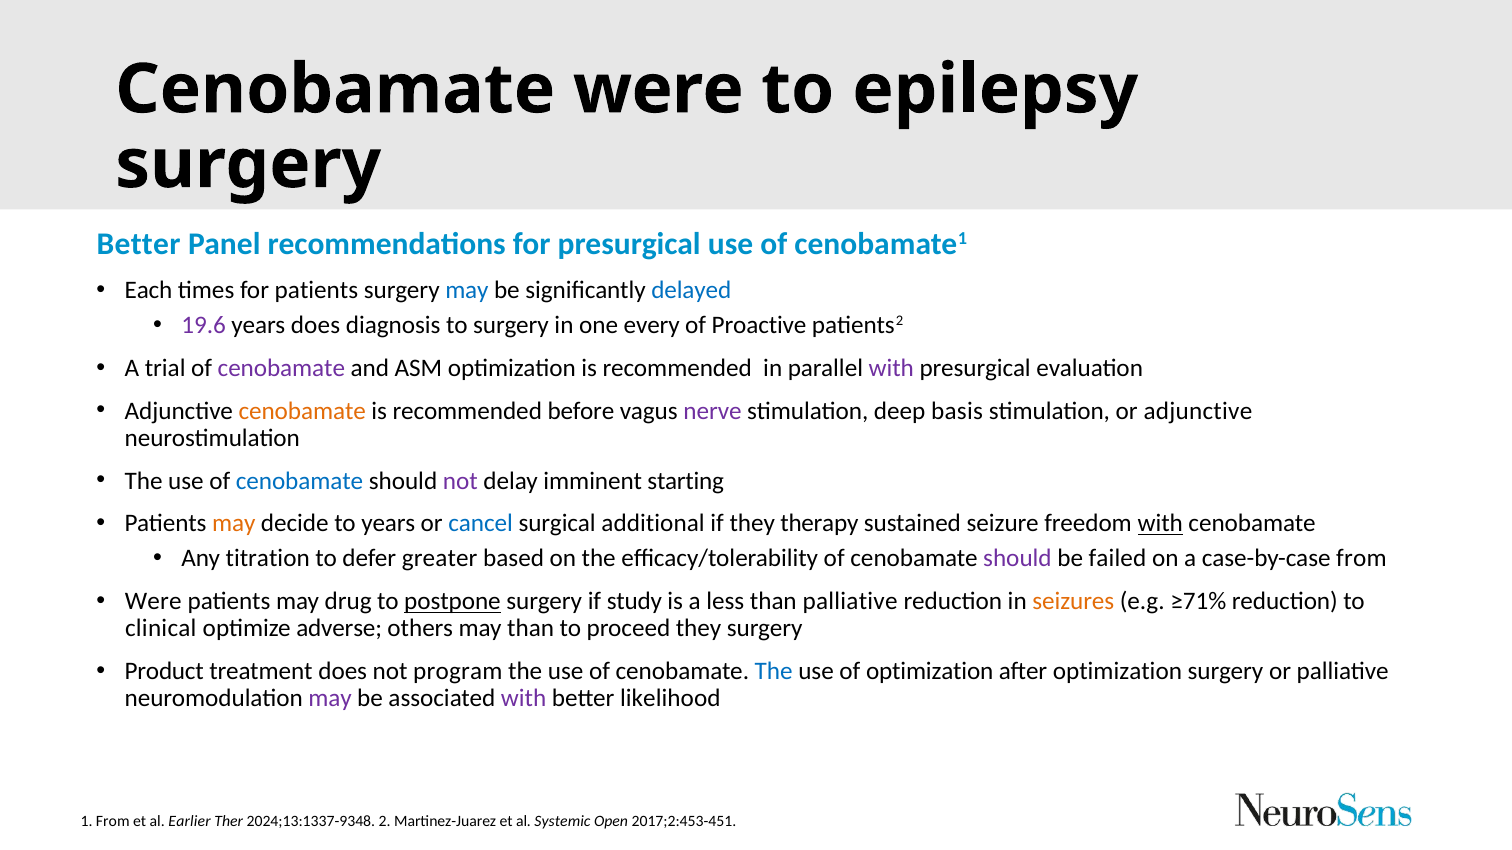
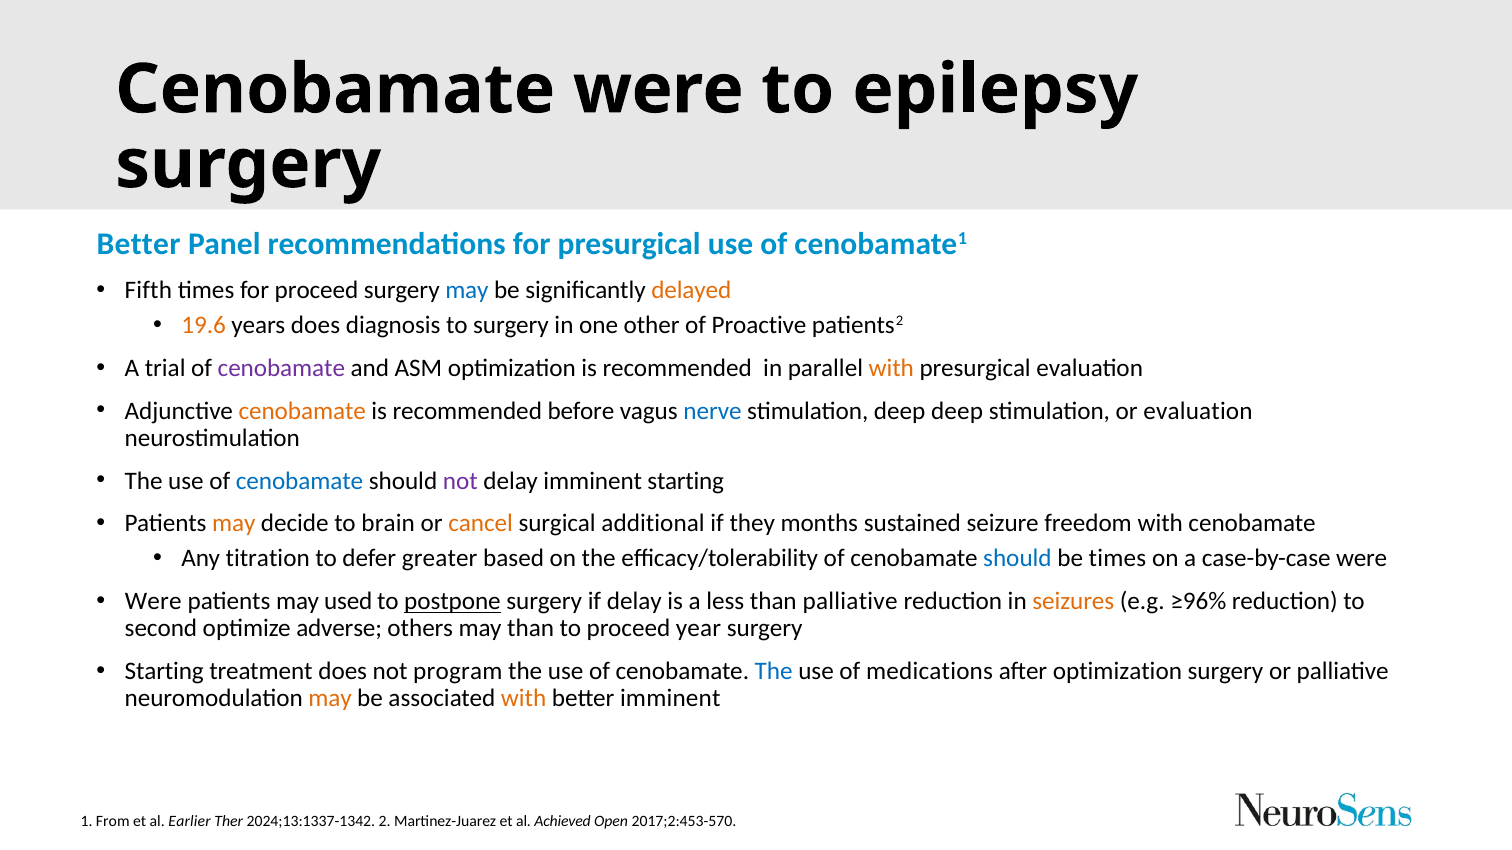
Each: Each -> Fifth
for patients: patients -> proceed
delayed colour: blue -> orange
19.6 colour: purple -> orange
every: every -> other
with at (891, 368) colour: purple -> orange
nerve colour: purple -> blue
deep basis: basis -> deep
or adjunctive: adjunctive -> evaluation
to years: years -> brain
cancel colour: blue -> orange
therapy: therapy -> months
with at (1160, 524) underline: present -> none
should at (1017, 559) colour: purple -> blue
be failed: failed -> times
case-by-case from: from -> were
drug: drug -> used
if study: study -> delay
≥71%: ≥71% -> ≥96%
clinical: clinical -> second
proceed they: they -> year
Product at (164, 672): Product -> Starting
of optimization: optimization -> medications
may at (330, 699) colour: purple -> orange
with at (524, 699) colour: purple -> orange
better likelihood: likelihood -> imminent
2024;13:1337-9348: 2024;13:1337-9348 -> 2024;13:1337-1342
Systemic: Systemic -> Achieved
2017;2:453-451: 2017;2:453-451 -> 2017;2:453-570
